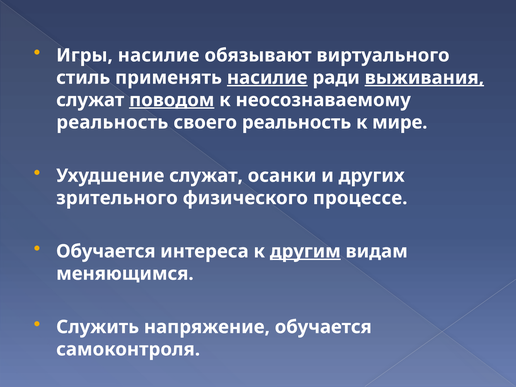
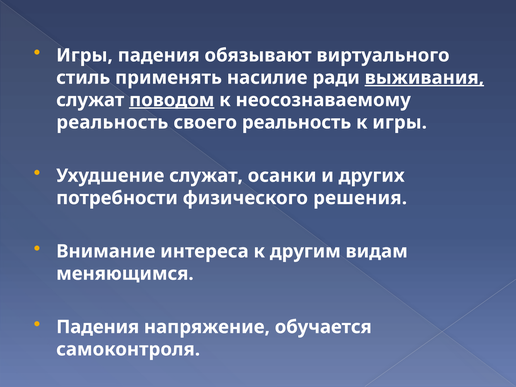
Игры насилие: насилие -> падения
насилие at (267, 78) underline: present -> none
к мире: мире -> игры
зрительного: зрительного -> потребности
процессе: процессе -> решения
Обучается at (106, 251): Обучается -> Внимание
другим underline: present -> none
Служить at (98, 327): Служить -> Падения
